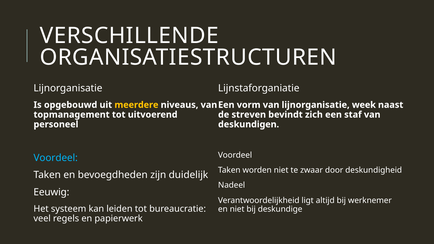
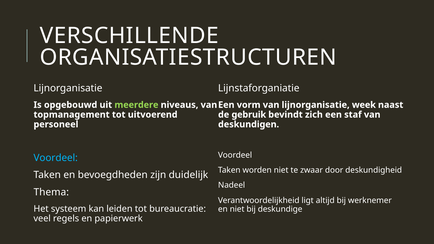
meerdere colour: yellow -> light green
streven: streven -> gebruik
Eeuwig: Eeuwig -> Thema
